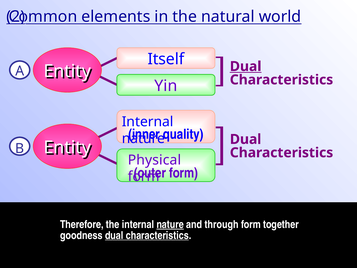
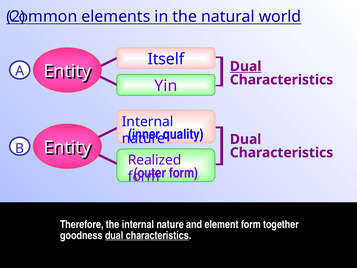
Physical: Physical -> Realized
nature at (170, 224) underline: present -> none
through: through -> element
